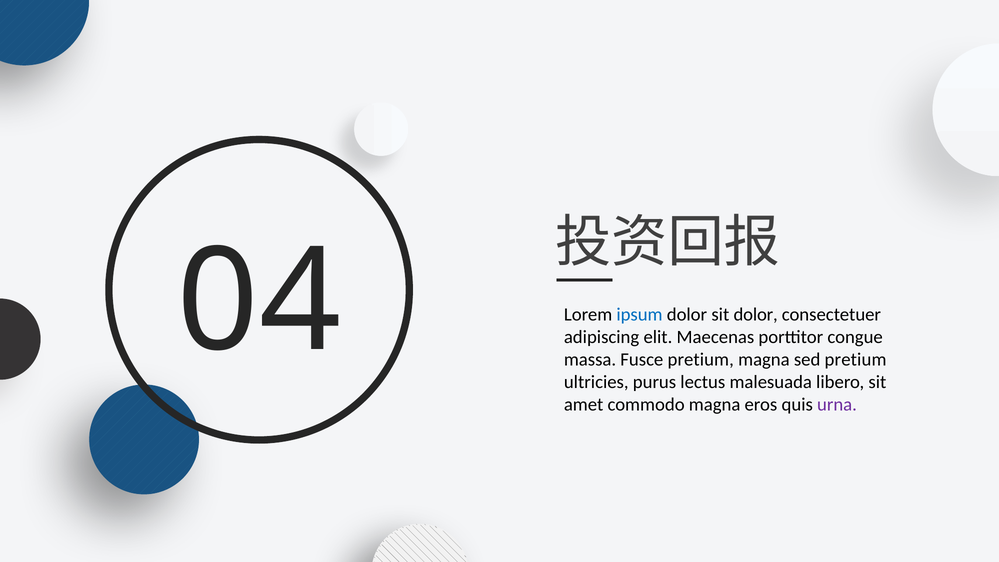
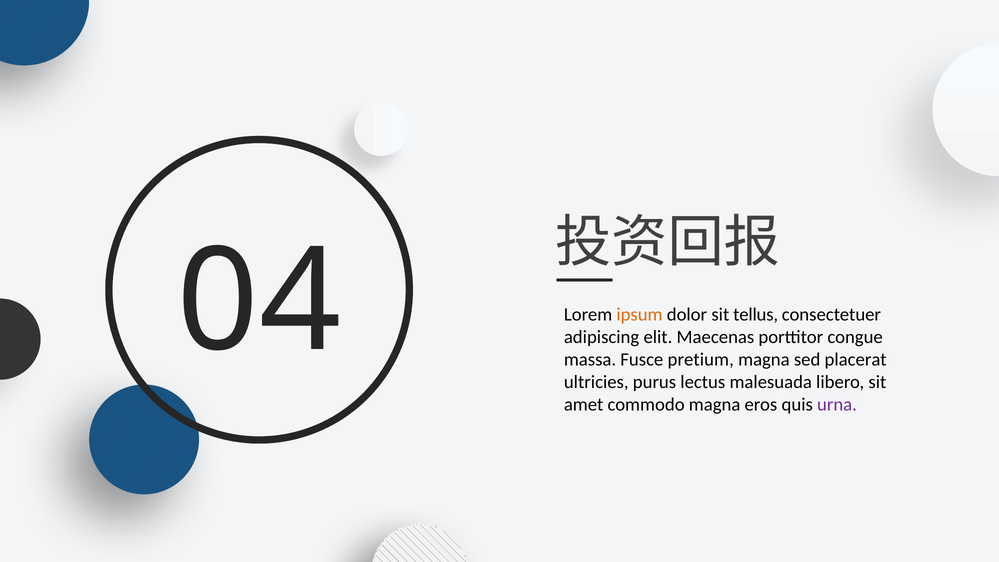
ipsum colour: blue -> orange
sit dolor: dolor -> tellus
sed pretium: pretium -> placerat
